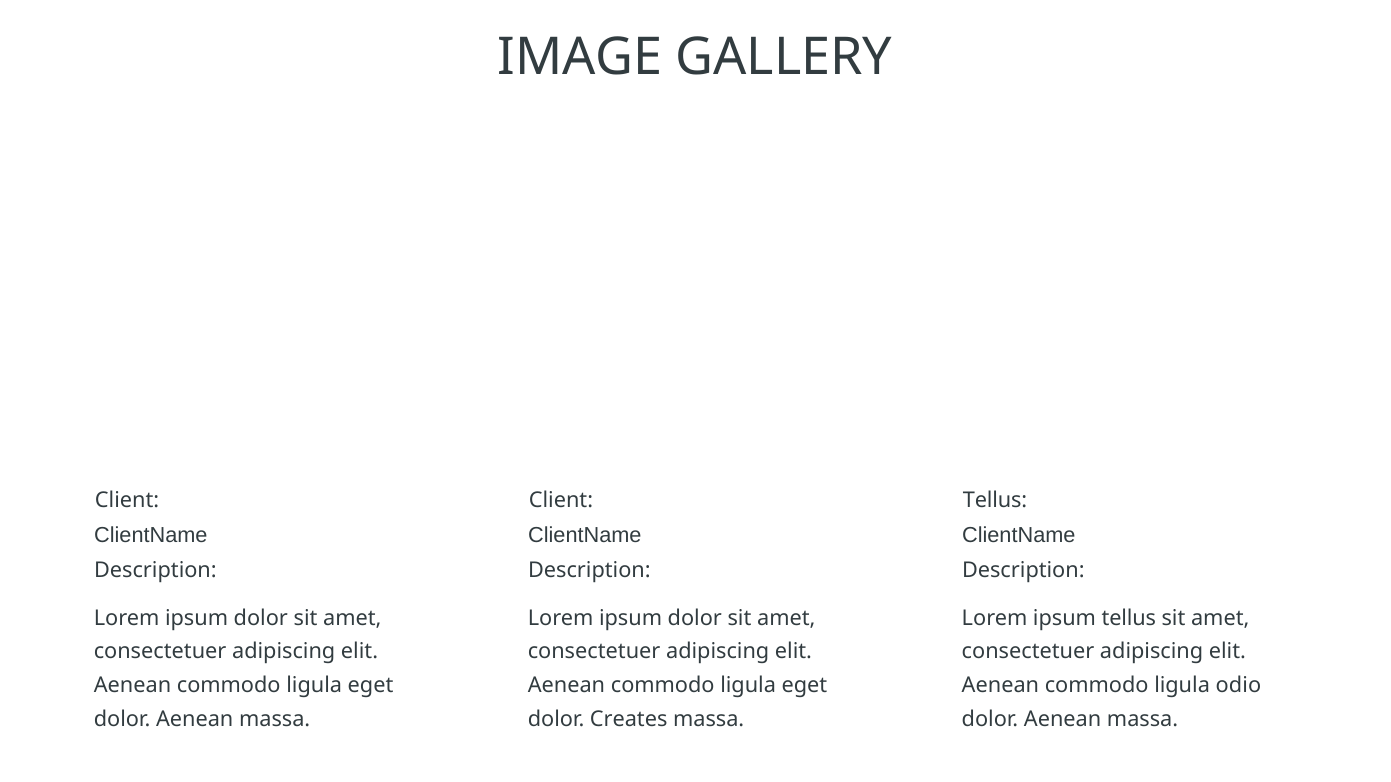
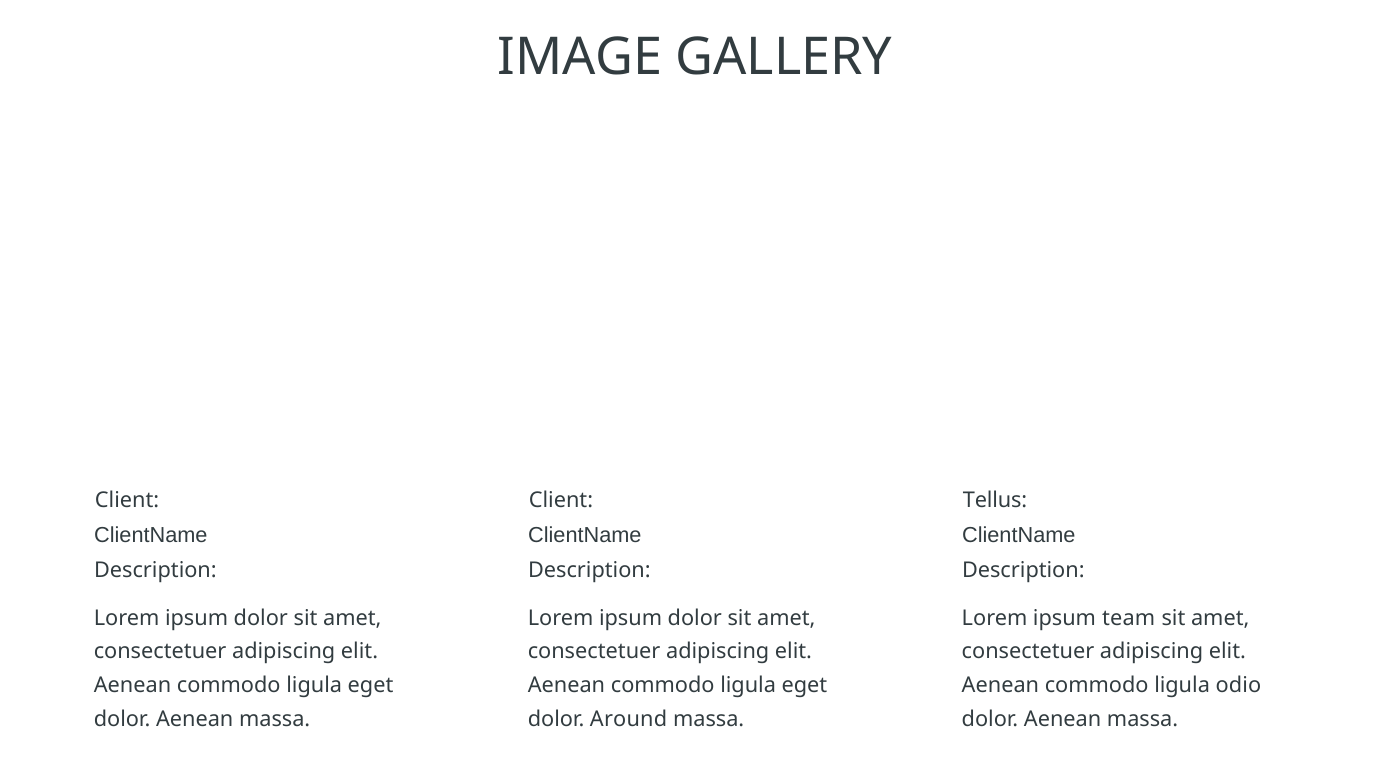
ipsum tellus: tellus -> team
Creates: Creates -> Around
